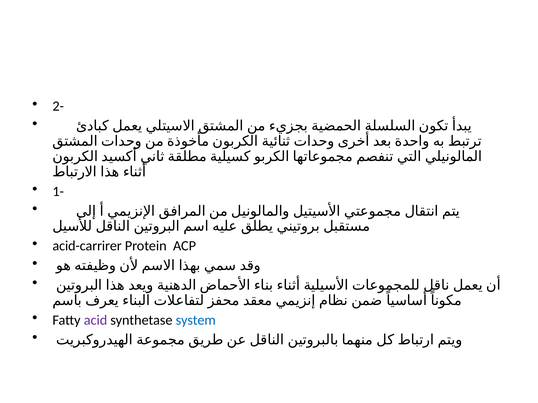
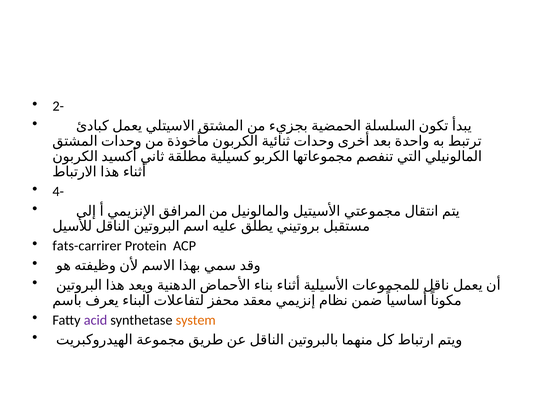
1-: 1- -> 4-
acid-carrirer: acid-carrirer -> fats-carrirer
system colour: blue -> orange
